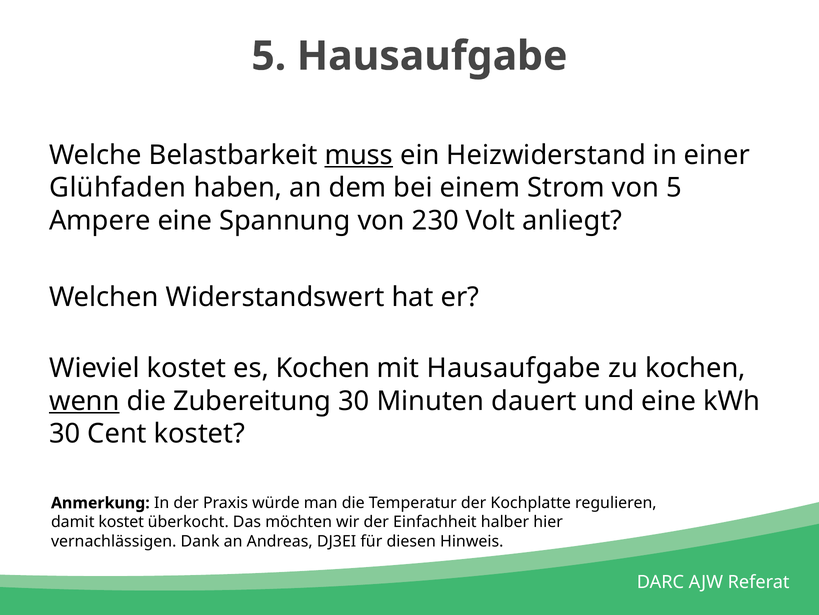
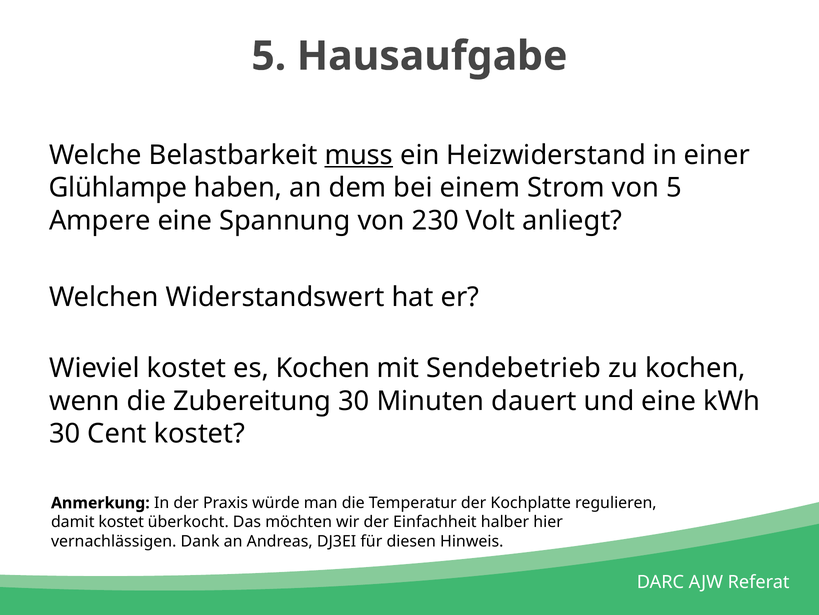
Glühfaden: Glühfaden -> Glühlampe
mit Hausaufgabe: Hausaufgabe -> Sendebetrieb
wenn underline: present -> none
